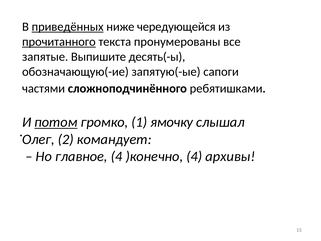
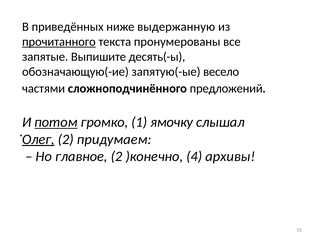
приведённых underline: present -> none
чередующейся: чередующейся -> выдержанную
сапоги: сапоги -> весело
ребятишками: ребятишками -> предложений
Олег underline: none -> present
командует: командует -> придумаем
главное 4: 4 -> 2
